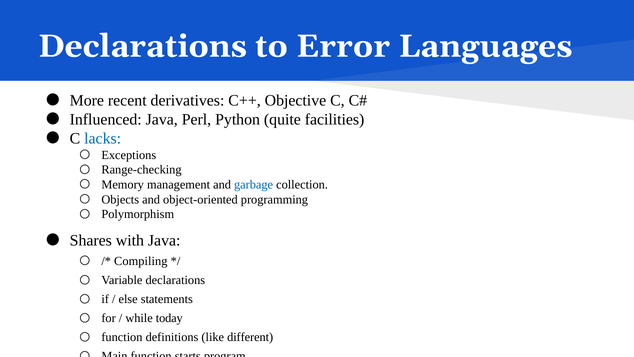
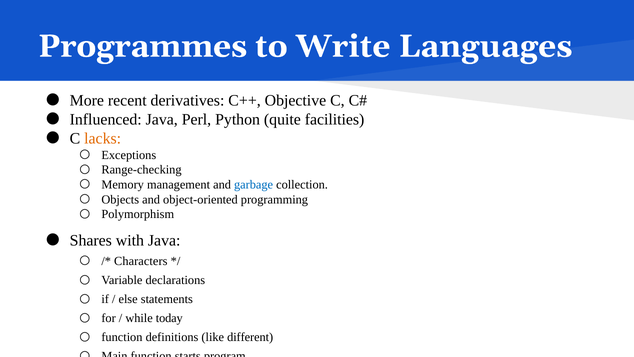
Declarations at (142, 46): Declarations -> Programmes
Error: Error -> Write
lacks colour: blue -> orange
Compiling: Compiling -> Characters
